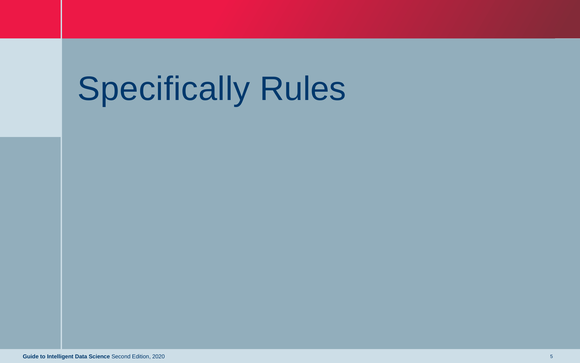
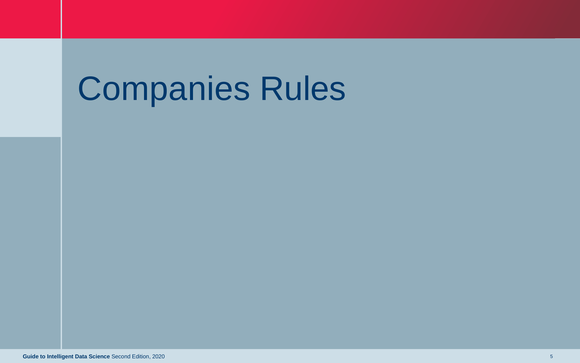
Specifically: Specifically -> Companies
